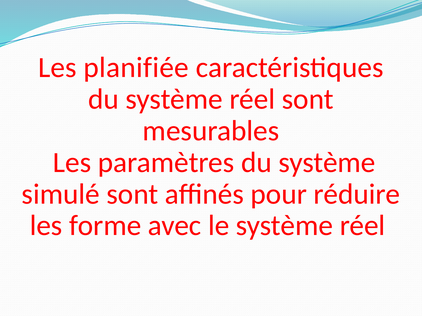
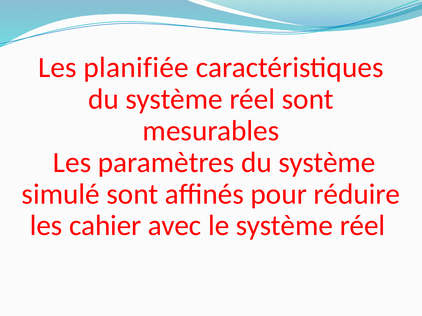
forme: forme -> cahier
